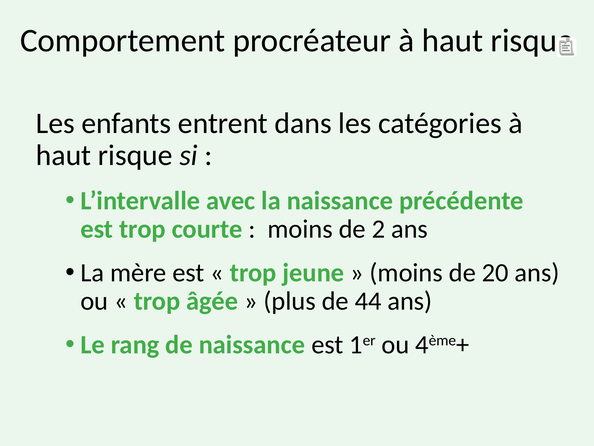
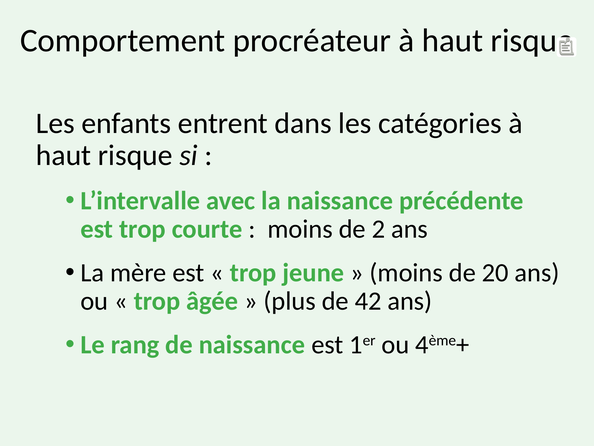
44: 44 -> 42
